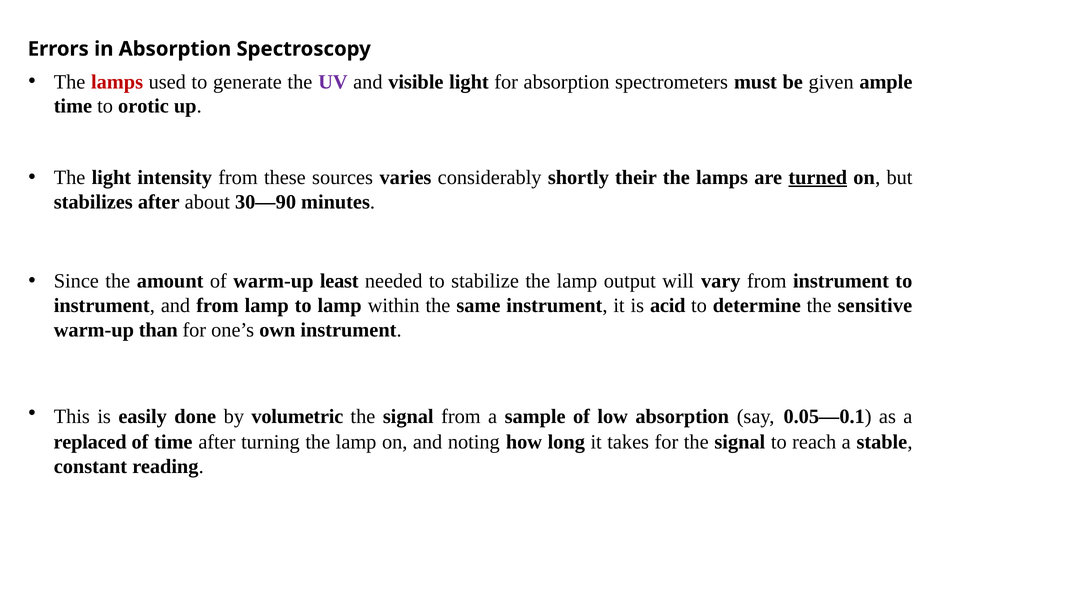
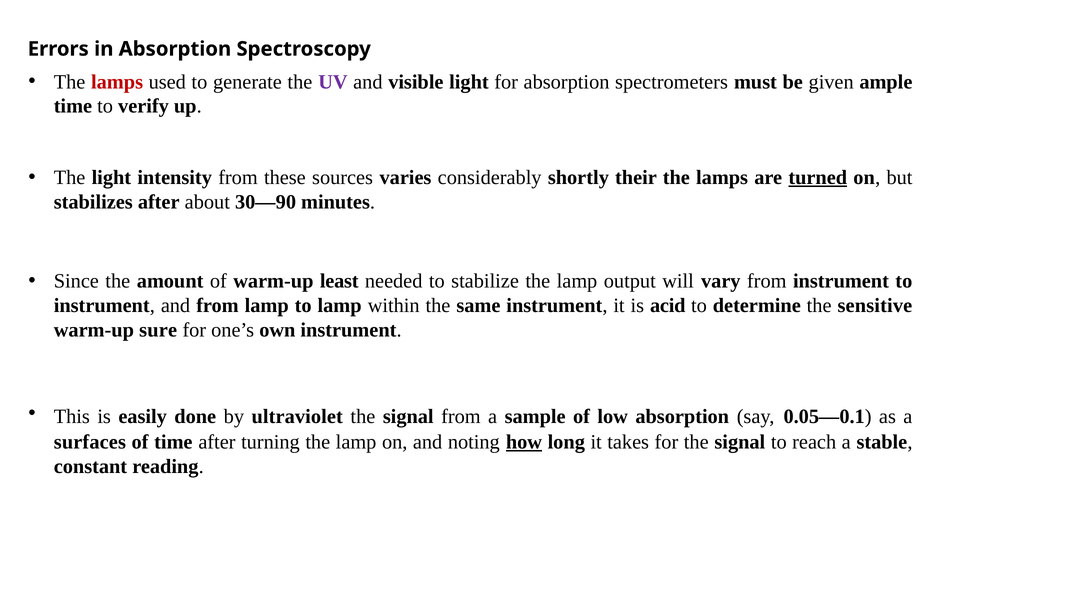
orotic: orotic -> verify
than: than -> sure
volumetric: volumetric -> ultraviolet
replaced: replaced -> surfaces
how underline: none -> present
